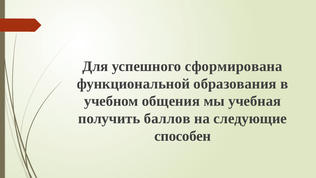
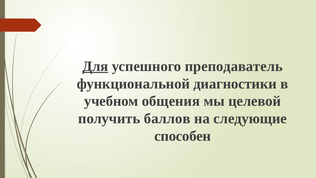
Для underline: none -> present
сформирована: сформирована -> преподаватель
образования: образования -> диагностики
учебная: учебная -> целевой
